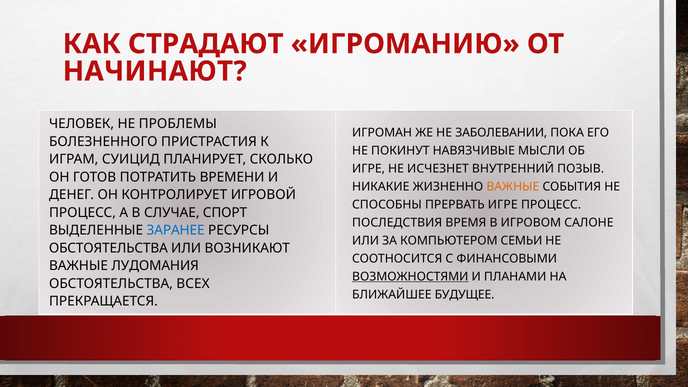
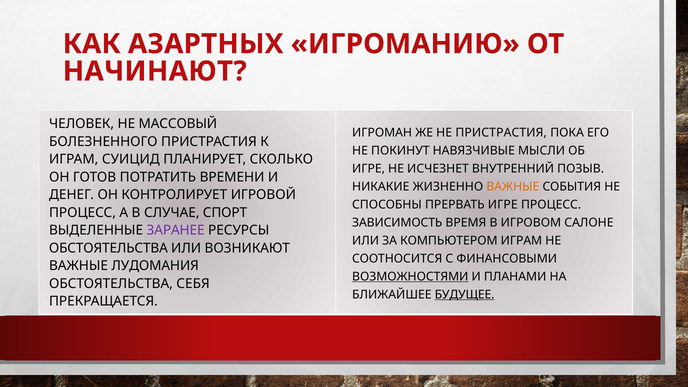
СТРАДАЮТ: СТРАДАЮТ -> АЗАРТНЫХ
ПРОБЛЕМЫ: ПРОБЛЕМЫ -> МАССОВЫЙ
НЕ ЗАБОЛЕВАНИИ: ЗАБОЛЕВАНИИ -> ПРИСТРАСТИЯ
ПОСЛЕДСТВИЯ: ПОСЛЕДСТВИЯ -> ЗАВИСИМОСТЬ
ЗАРАНЕЕ colour: blue -> purple
КОМПЬЮТЕРОМ СЕМЬИ: СЕМЬИ -> ИГРАМ
ВСЕХ: ВСЕХ -> СЕБЯ
БУДУЩЕЕ underline: none -> present
